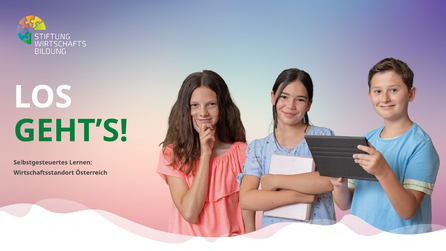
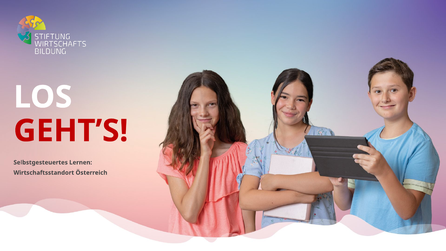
GEHT’S colour: green -> red
